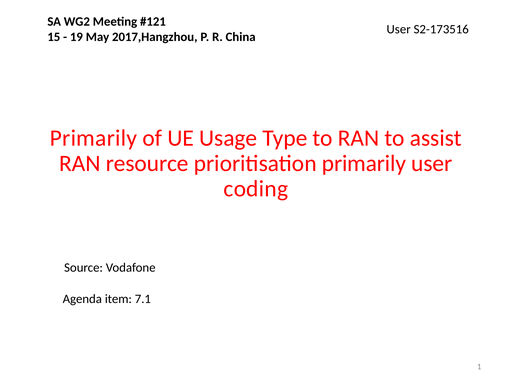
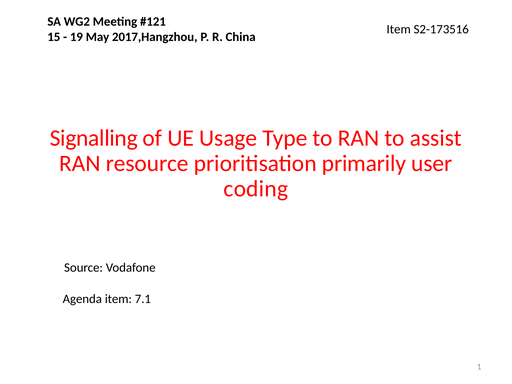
User at (399, 29): User -> Item
Primarily at (93, 138): Primarily -> Signalling
